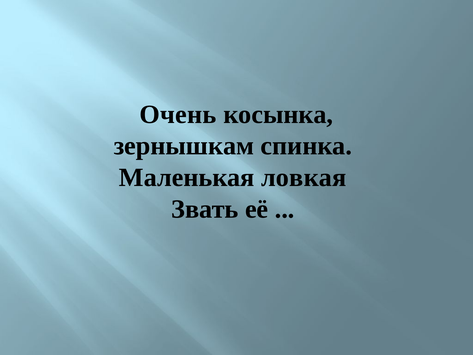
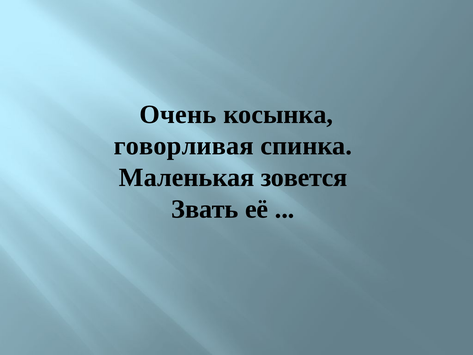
зернышкам: зернышкам -> говорливая
ловкая: ловкая -> зовется
